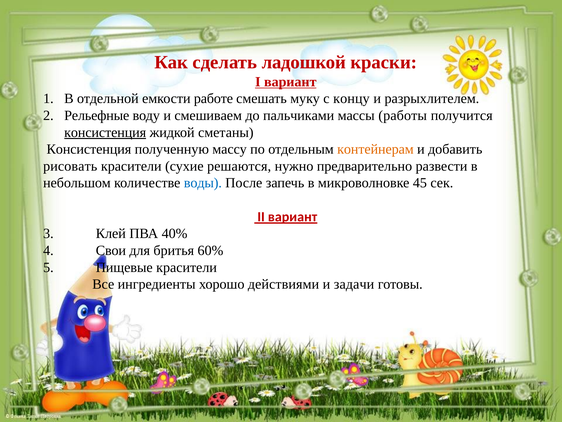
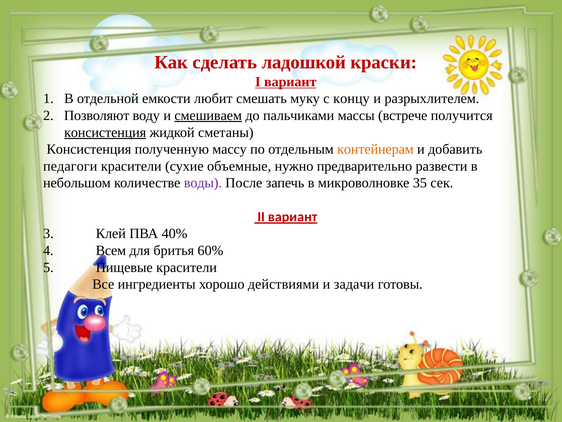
работе: работе -> любит
Рельефные: Рельефные -> Позволяют
смешиваем underline: none -> present
работы: работы -> встрече
рисовать: рисовать -> педагоги
решаются: решаются -> объемные
воды colour: blue -> purple
45: 45 -> 35
Свои: Свои -> Всем
